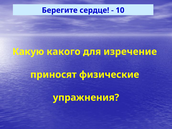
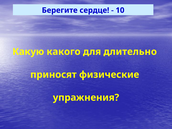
изречение: изречение -> длительно
